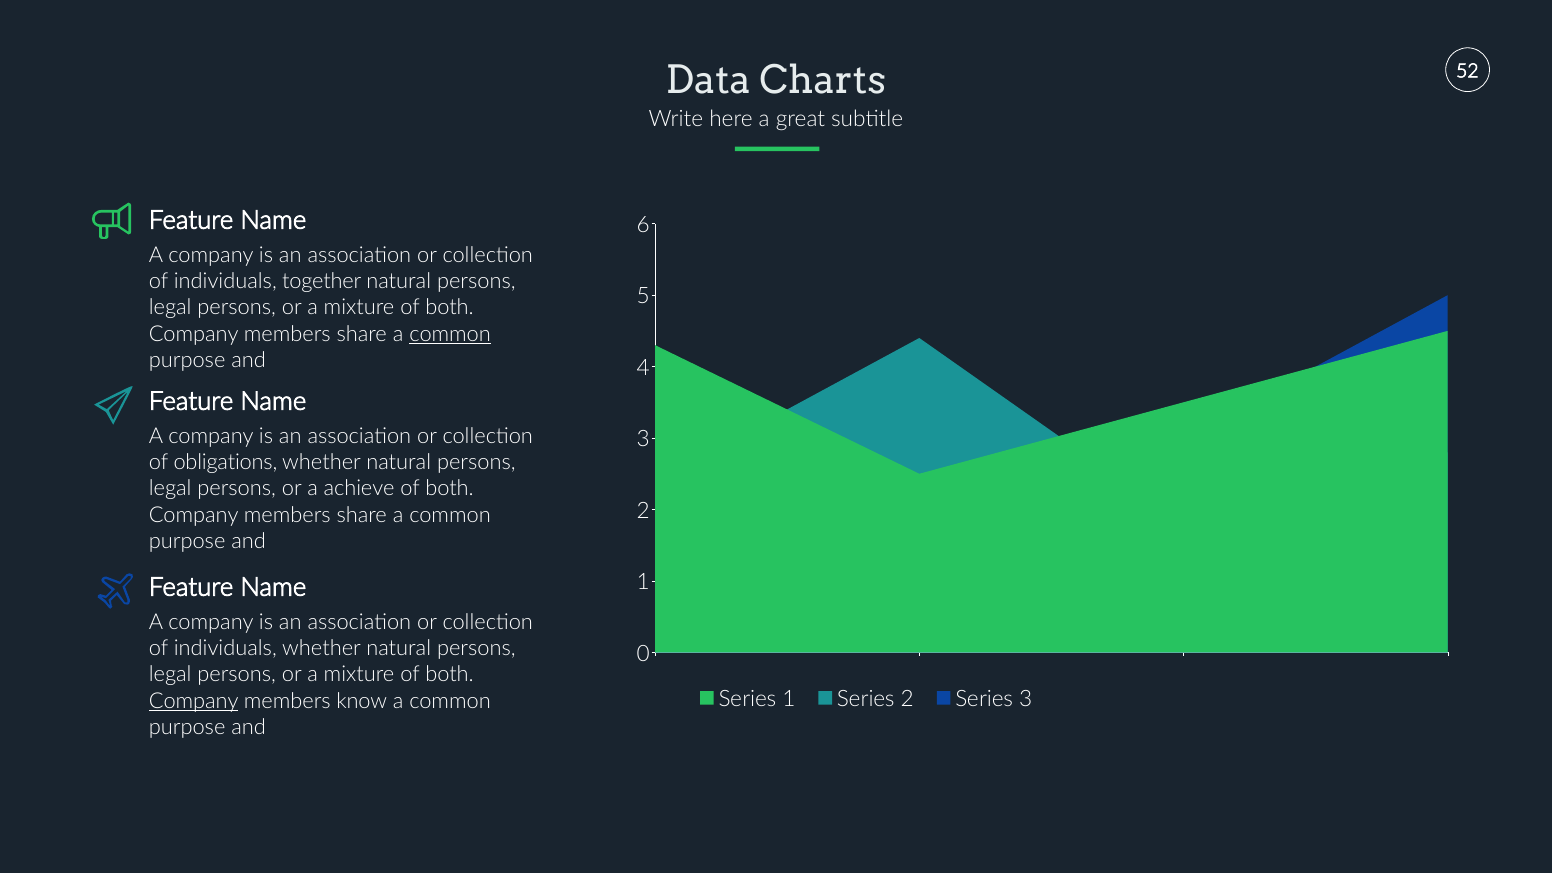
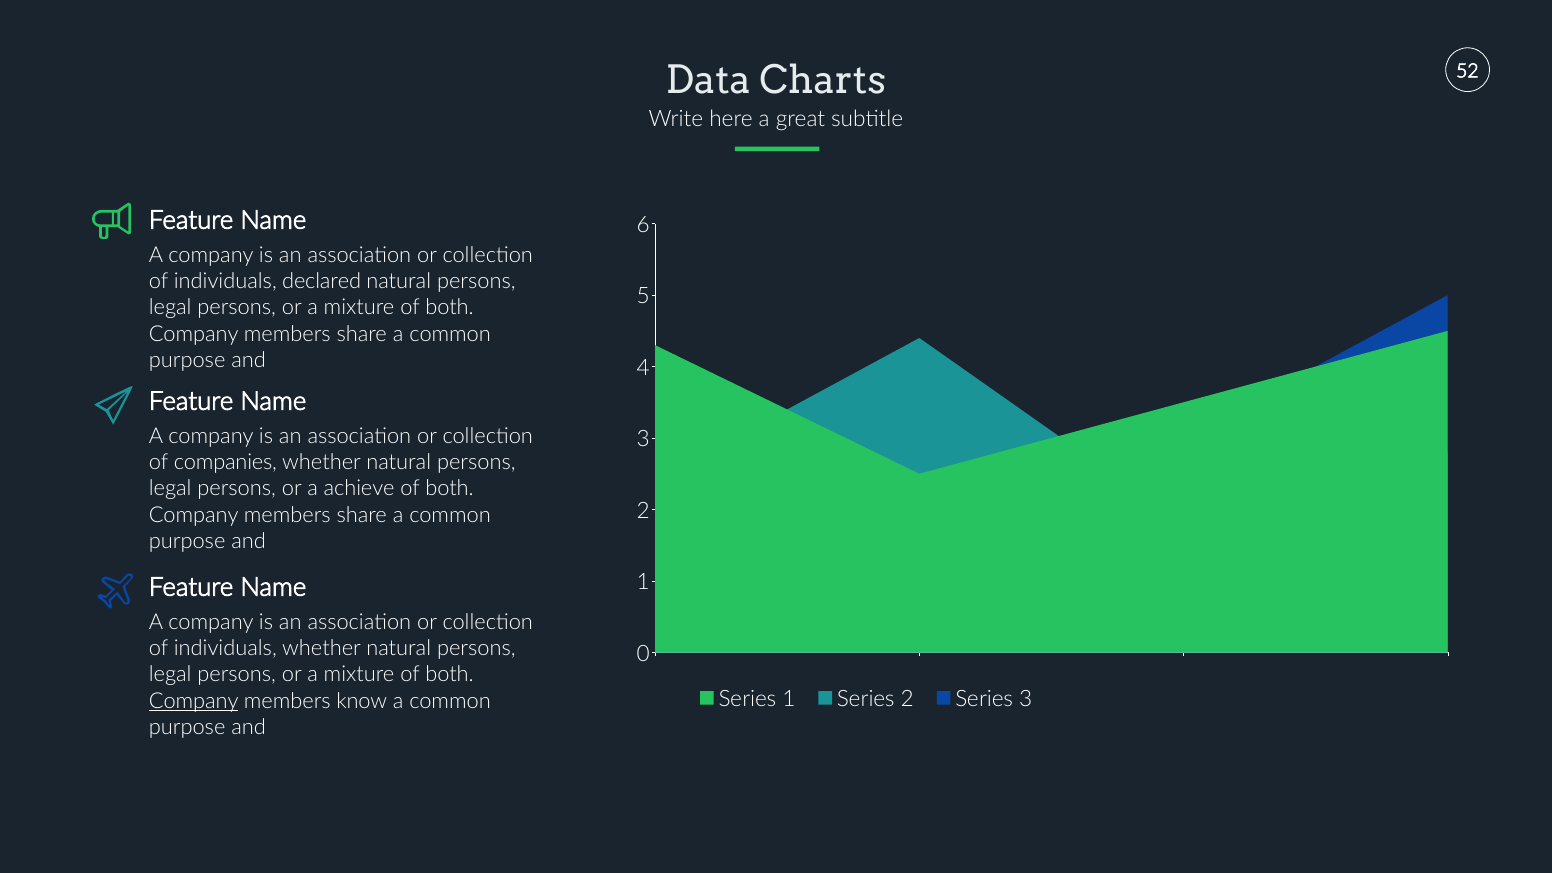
together: together -> declared
common at (450, 334) underline: present -> none
obligations: obligations -> companies
